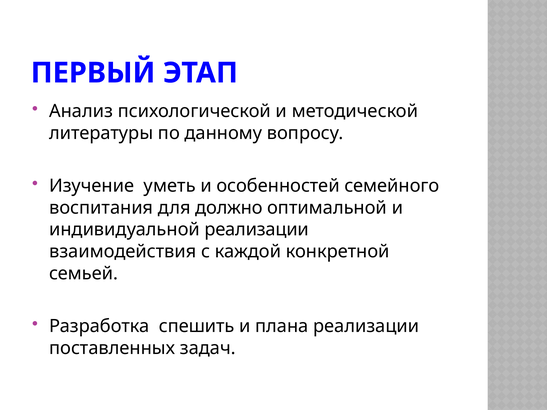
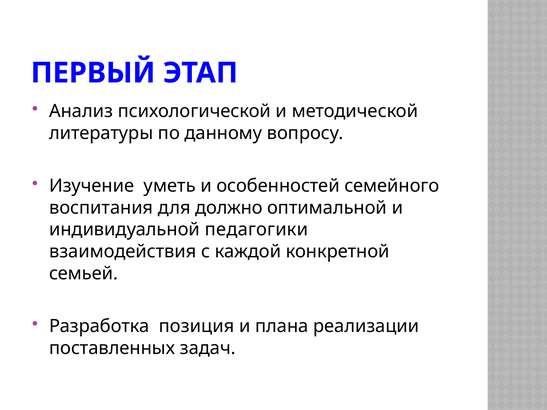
индивидуальной реализации: реализации -> педагогики
спешить: спешить -> позиция
